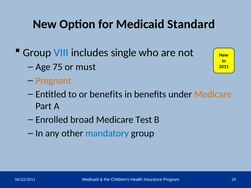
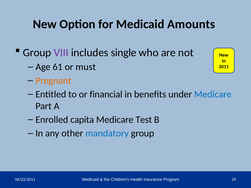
Standard: Standard -> Amounts
VIII colour: blue -> purple
75: 75 -> 61
or benefits: benefits -> financial
Medicare at (213, 94) colour: orange -> blue
broad: broad -> capita
